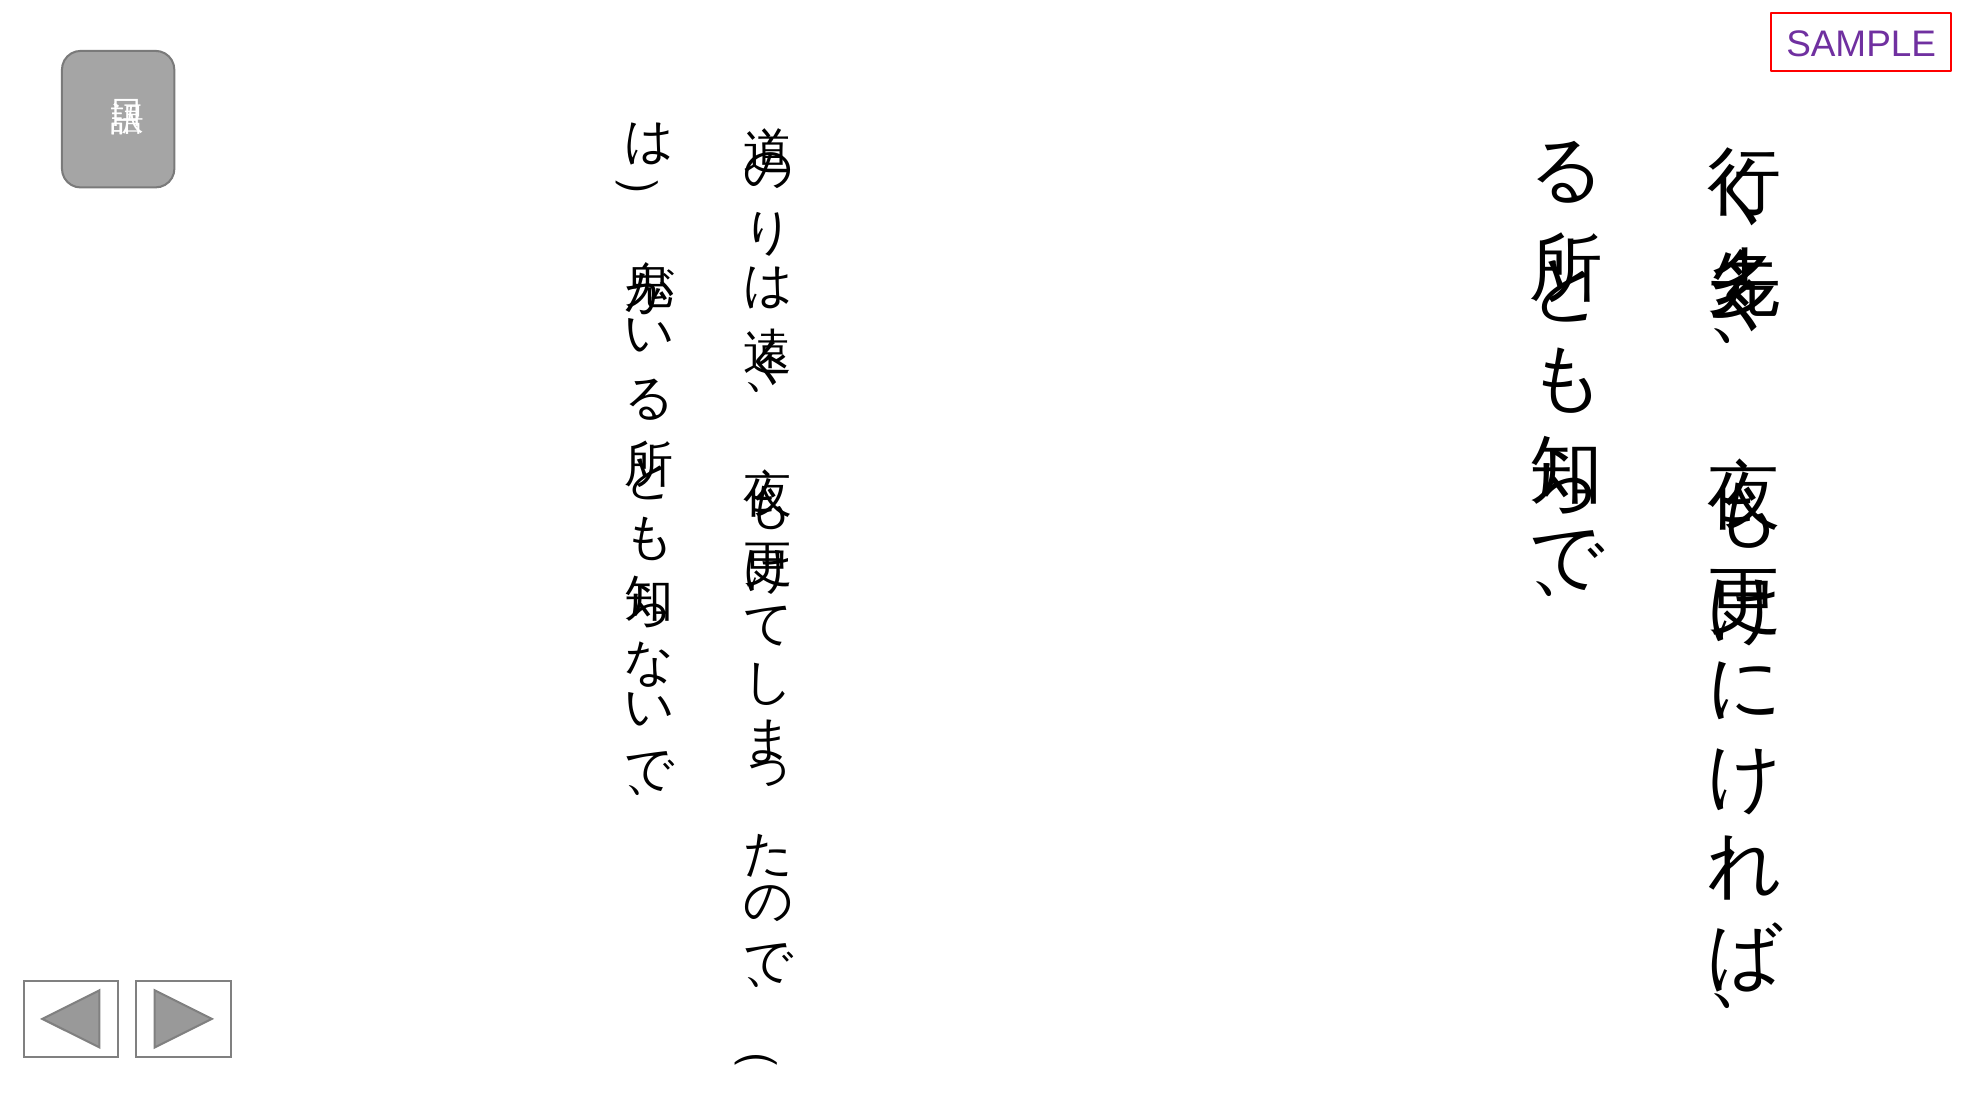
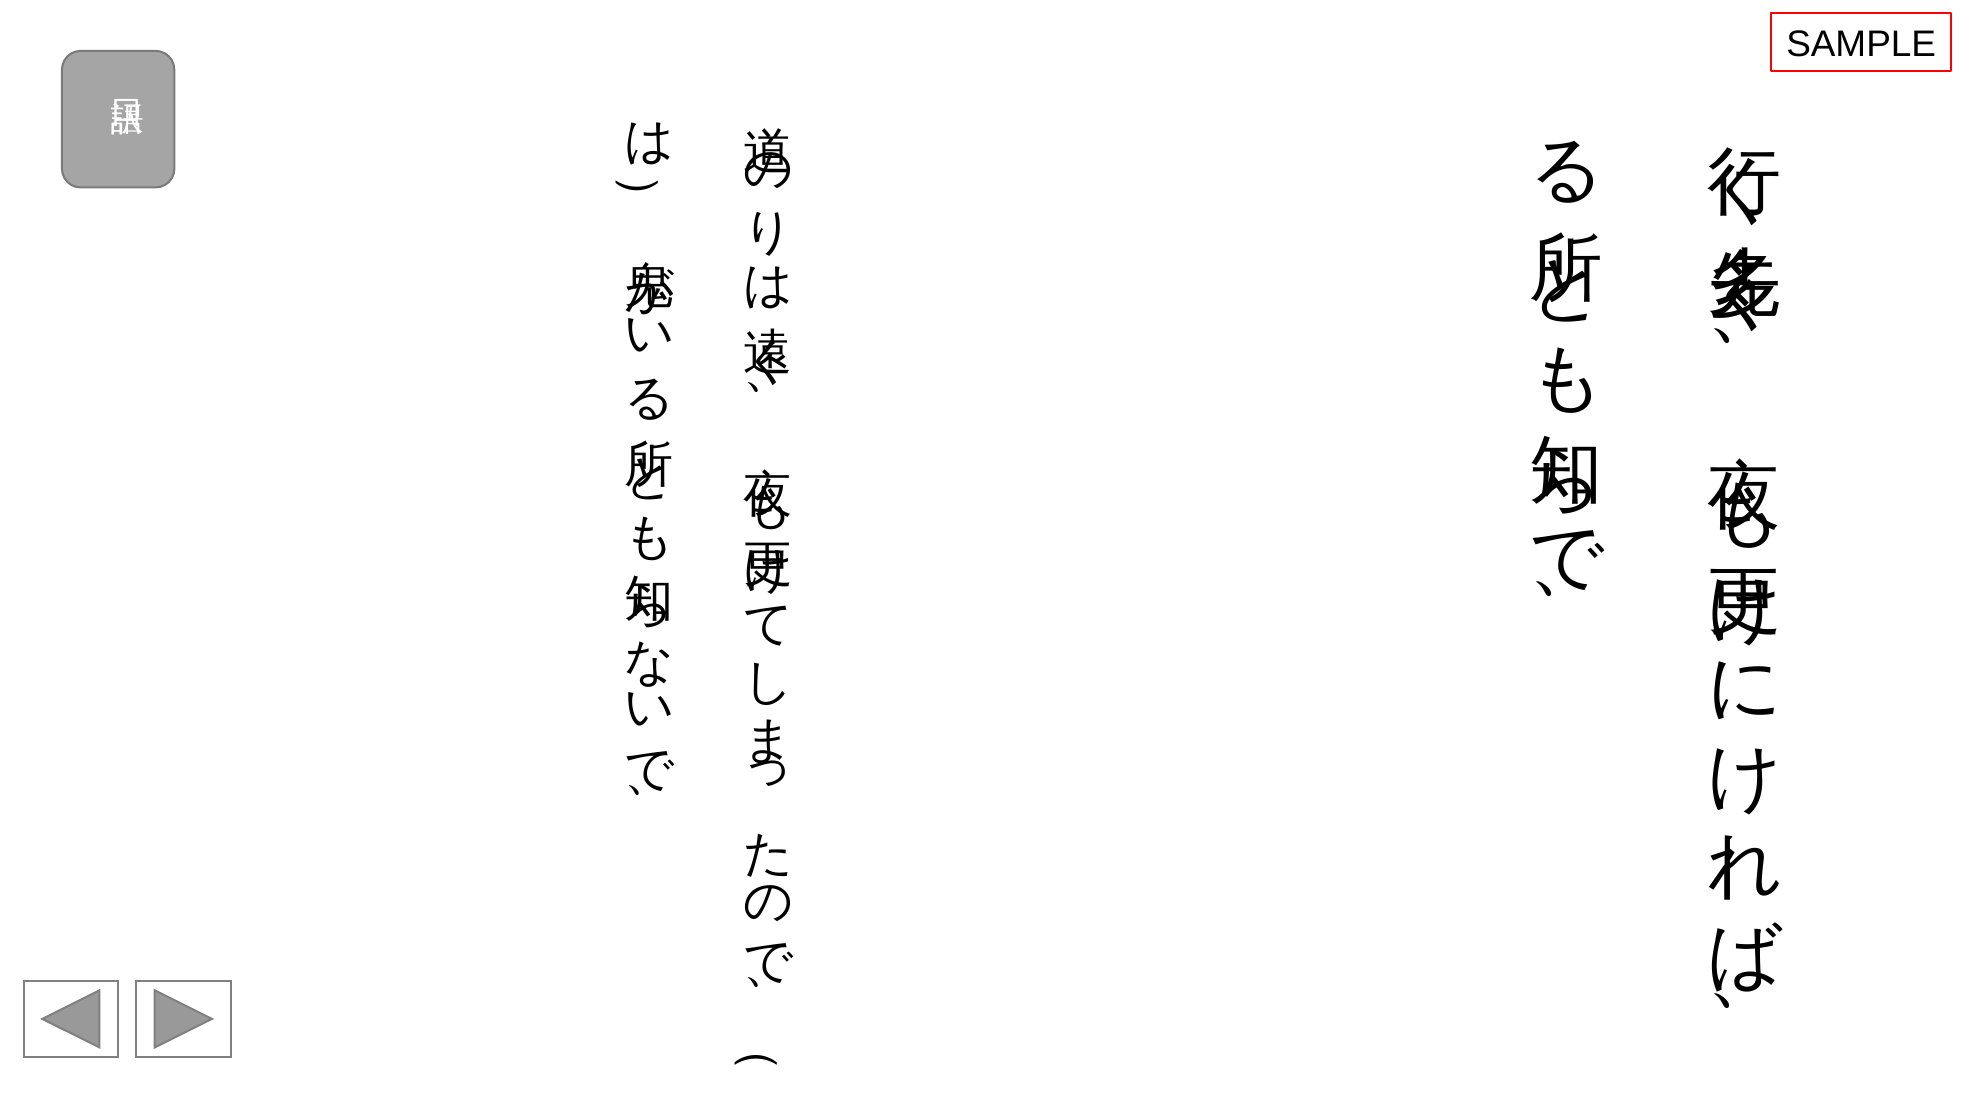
SAMPLE colour: purple -> black
